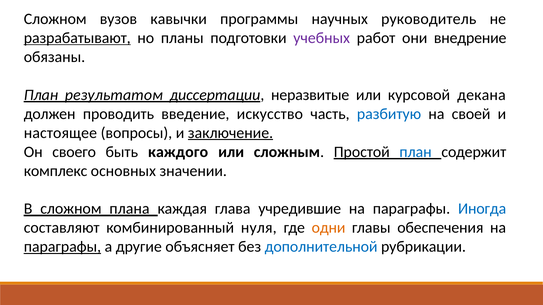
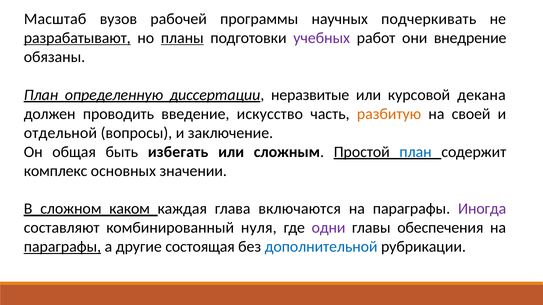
Сложном at (55, 19): Сложном -> Масштаб
кавычки: кавычки -> рабочей
руководитель: руководитель -> подчеркивать
планы underline: none -> present
результатом: результатом -> определенную
разбитую colour: blue -> orange
настоящее: настоящее -> отдельной
заключение underline: present -> none
своего: своего -> общая
каждого: каждого -> избегать
плана: плана -> каком
учредившие: учредившие -> включаются
Иногда colour: blue -> purple
одни colour: orange -> purple
объясняет: объясняет -> состоящая
